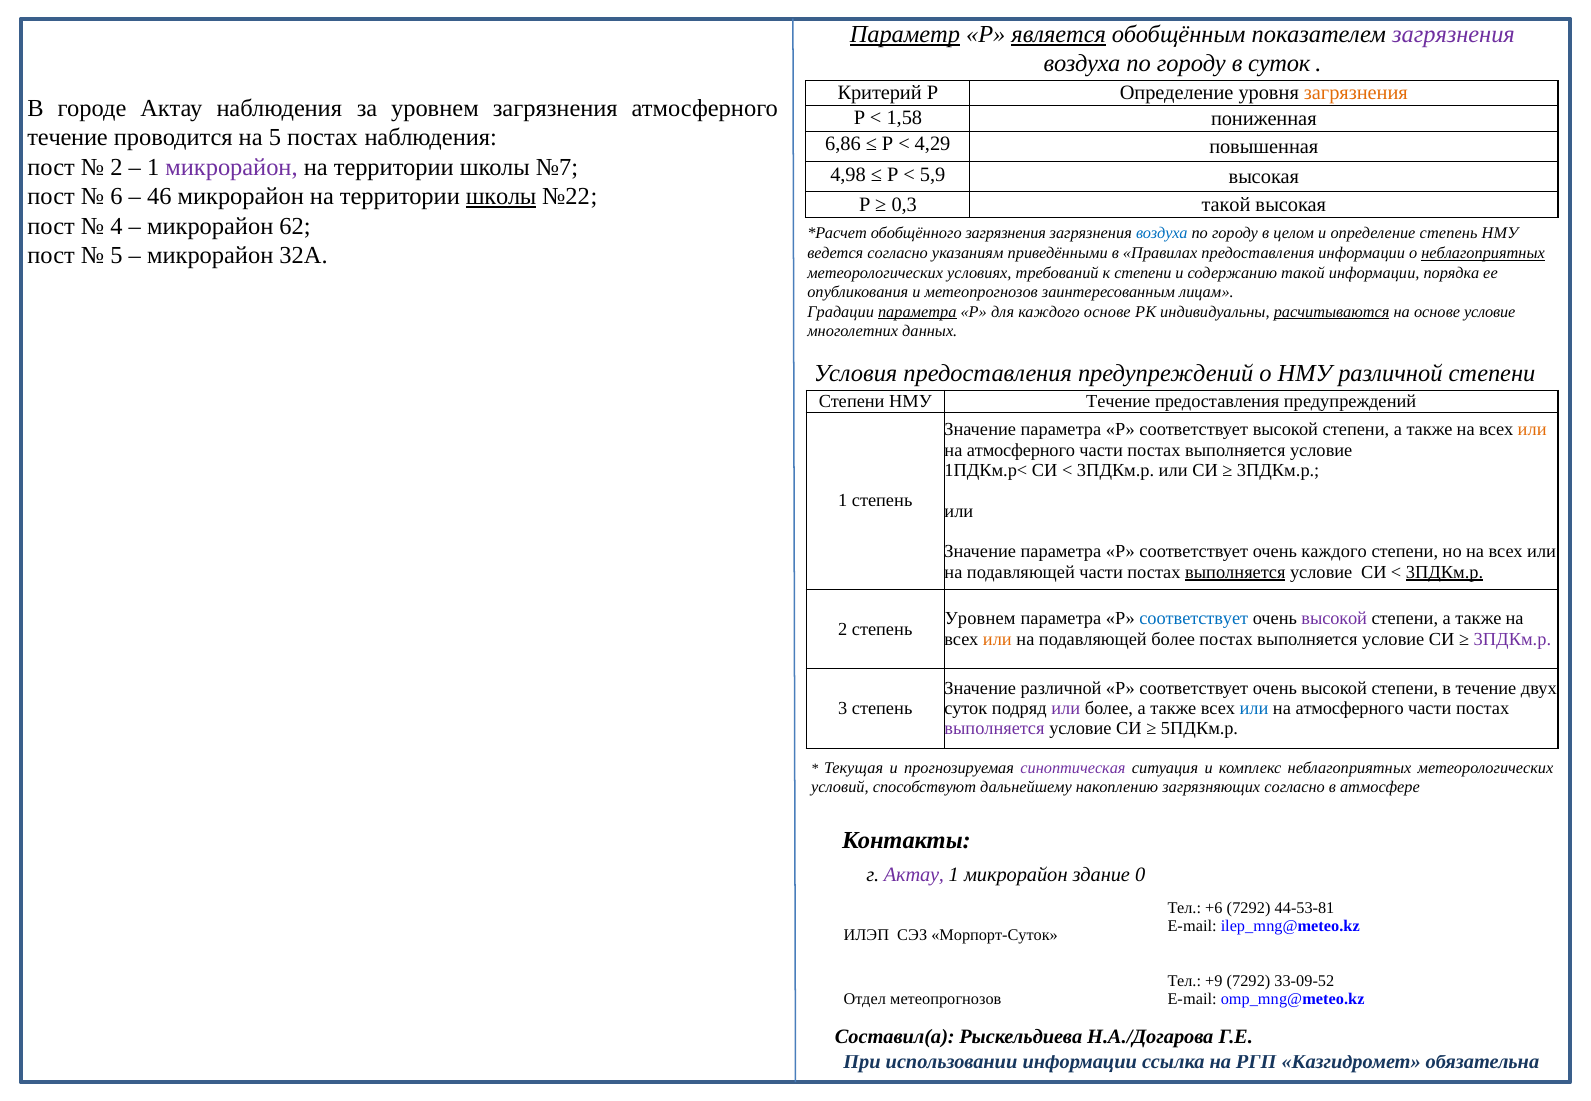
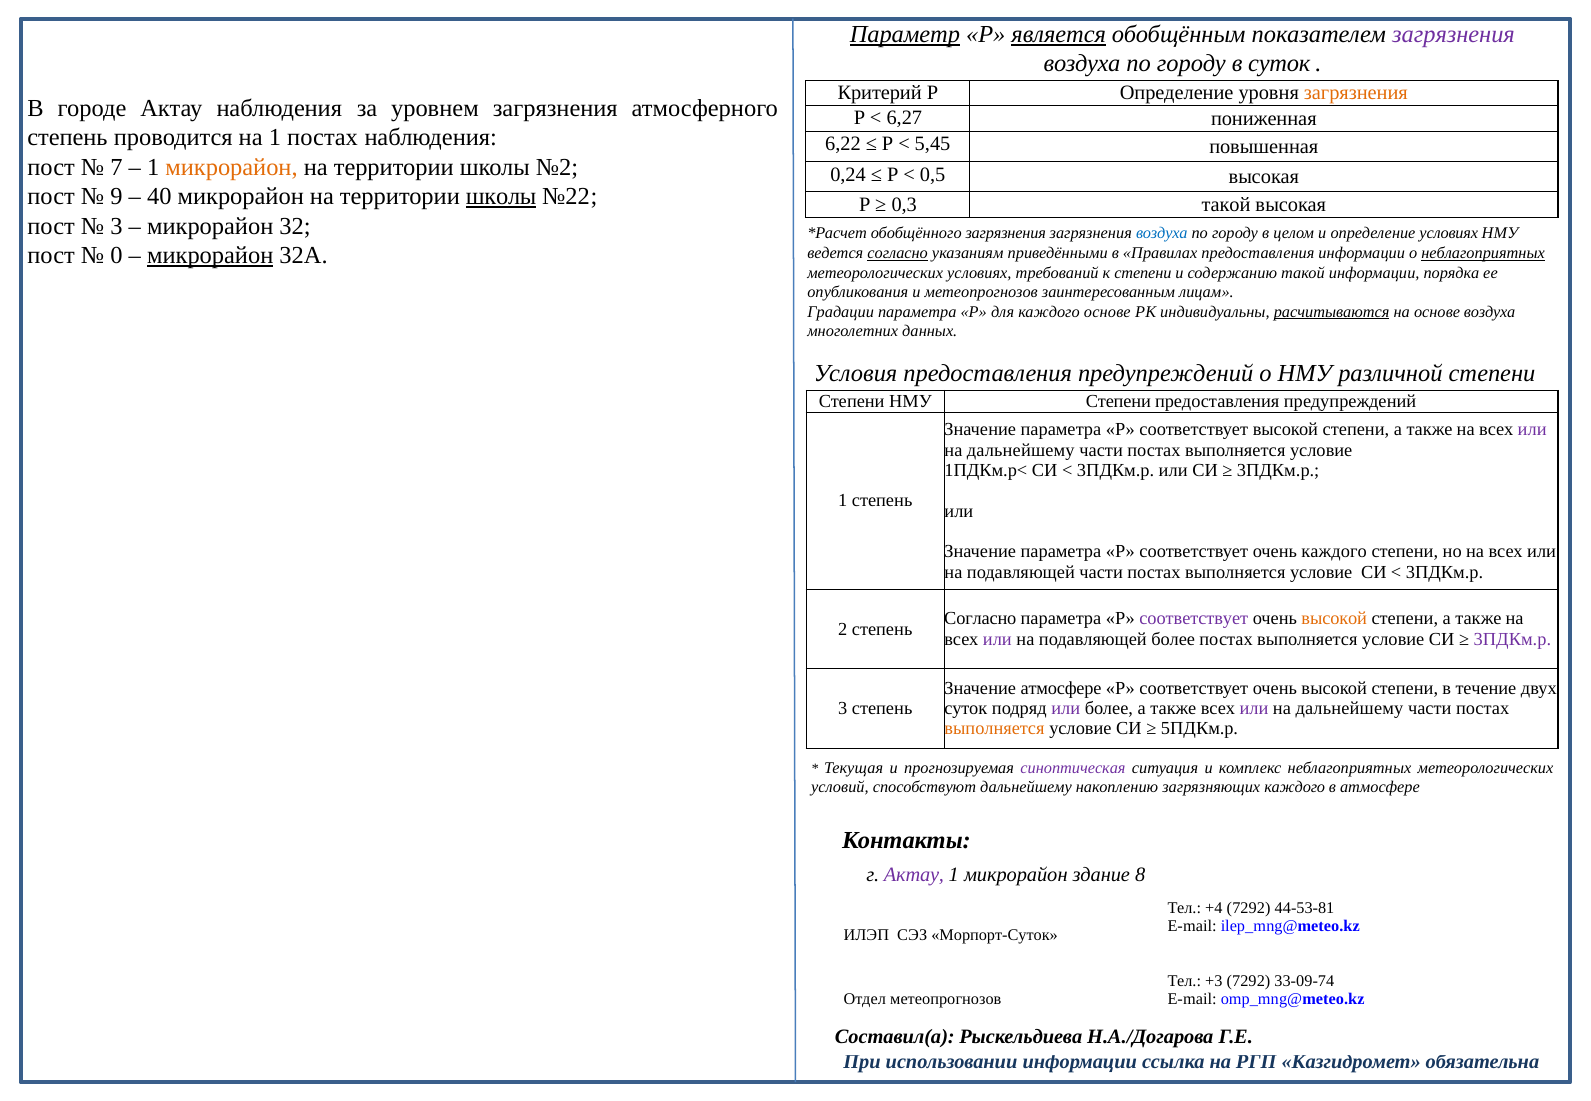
1,58: 1,58 -> 6,27
течение at (68, 138): течение -> степень
на 5: 5 -> 1
6,86: 6,86 -> 6,22
4,29: 4,29 -> 5,45
2 at (116, 167): 2 -> 7
микрорайон at (232, 167) colour: purple -> orange
№7: №7 -> №2
4,98: 4,98 -> 0,24
5,9: 5,9 -> 0,5
6: 6 -> 9
46: 46 -> 40
4 at (116, 226): 4 -> 3
62: 62 -> 32
определение степень: степень -> условиях
5 at (116, 255): 5 -> 0
микрорайон at (210, 255) underline: none -> present
согласно at (898, 253) underline: none -> present
параметра at (917, 312) underline: present -> none
основе условие: условие -> воздуха
НМУ Течение: Течение -> Степени
или at (1532, 430) colour: orange -> purple
атмосферного at (1021, 450): атмосферного -> дальнейшему
выполняется at (1235, 572) underline: present -> none
3ПДКм.р at (1445, 572) underline: present -> none
Уровнем at (980, 619): Уровнем -> Согласно
соответствует at (1194, 619) colour: blue -> purple
высокой at (1334, 619) colour: purple -> orange
или at (997, 639) colour: orange -> purple
Значение различной: различной -> атмосфере
или at (1254, 709) colour: blue -> purple
атмосферного at (1350, 709): атмосферного -> дальнейшему
выполняется at (995, 729) colour: purple -> orange
загрязняющих согласно: согласно -> каждого
0: 0 -> 8
+6: +6 -> +4
+9: +9 -> +3
33-09-52: 33-09-52 -> 33-09-74
